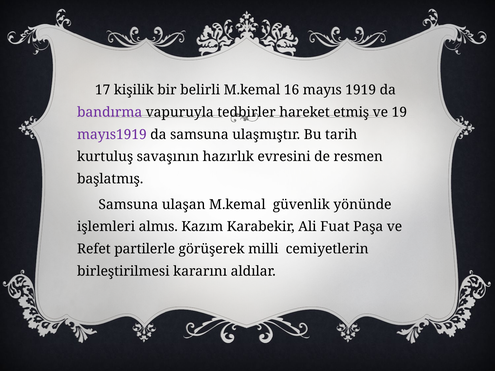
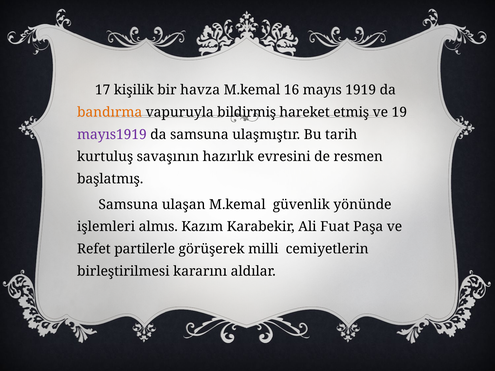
belirli: belirli -> havza
bandırma colour: purple -> orange
tedbirler: tedbirler -> bildirmiş
